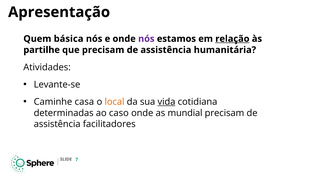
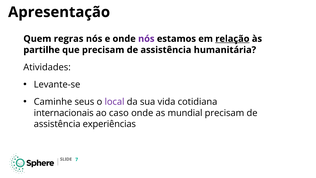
básica: básica -> regras
casa: casa -> seus
local colour: orange -> purple
vida underline: present -> none
determinadas: determinadas -> internacionais
facilitadores: facilitadores -> experiências
